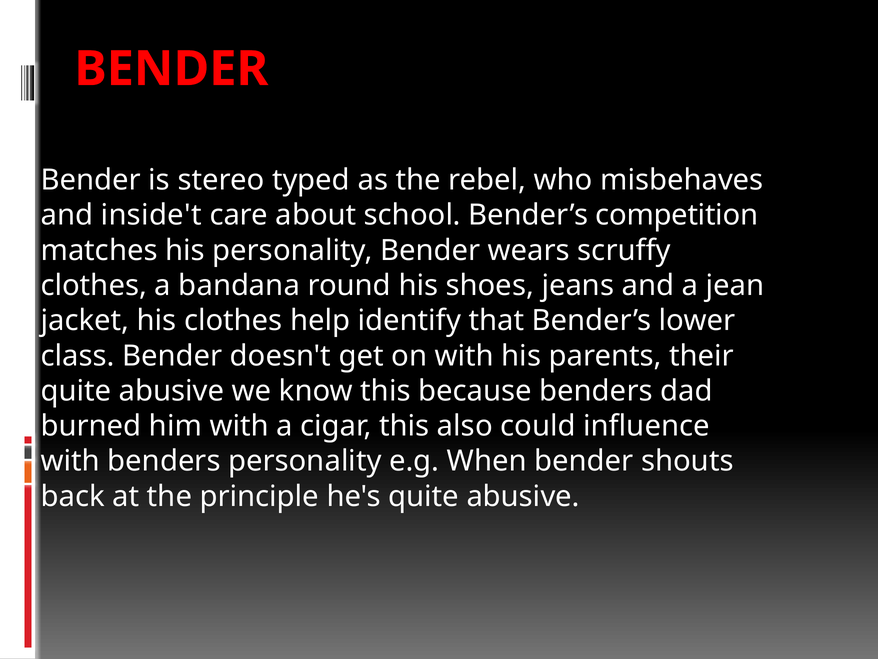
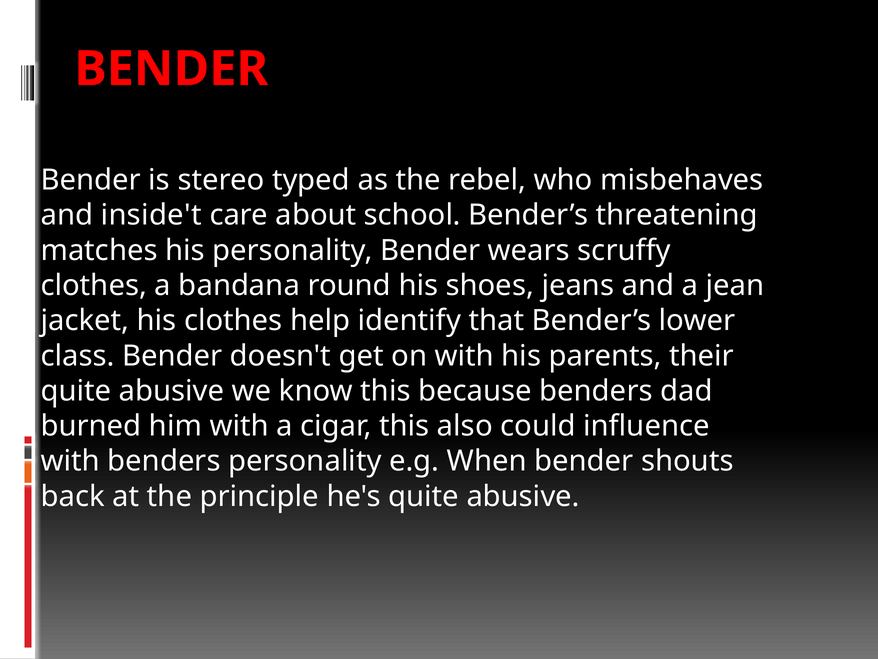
competition: competition -> threatening
